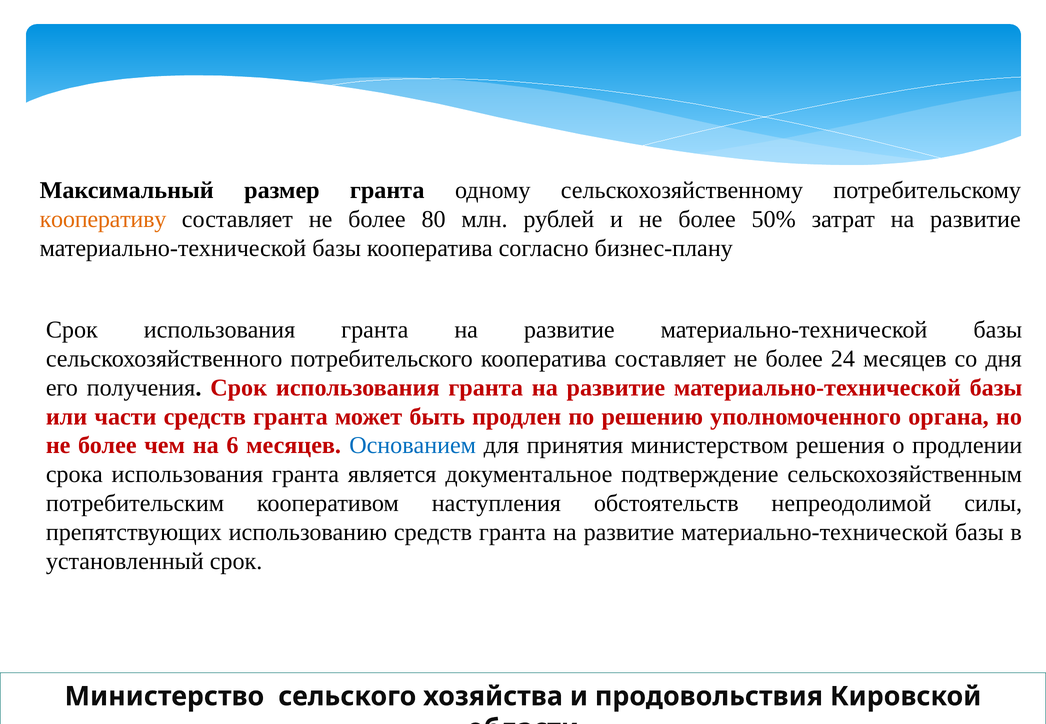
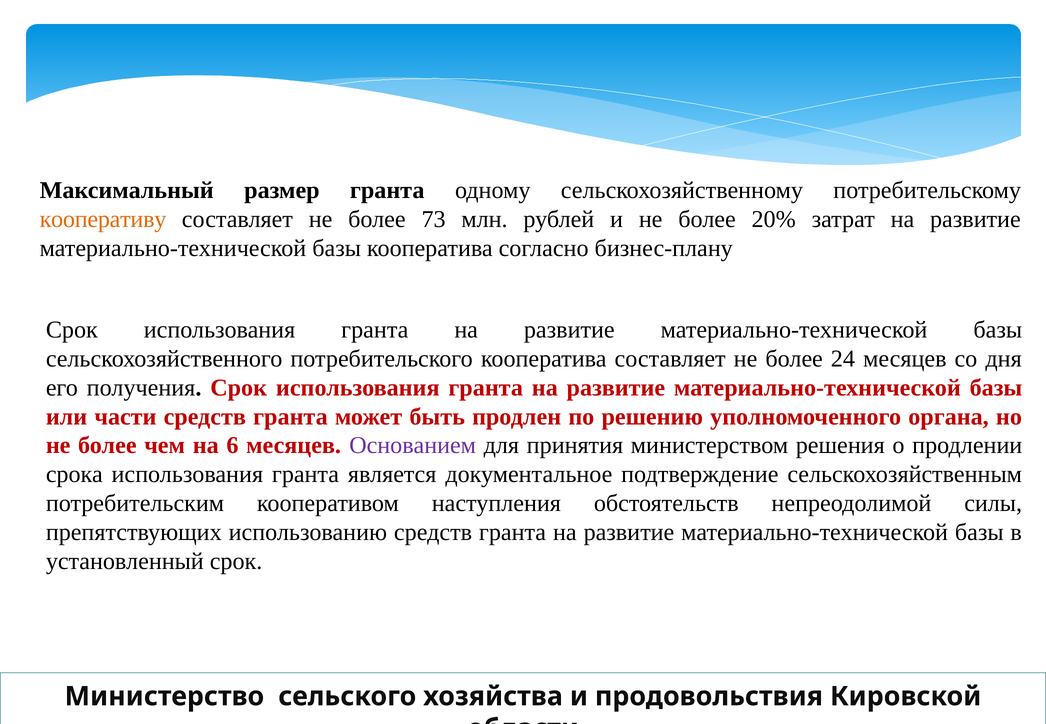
80: 80 -> 73
50%: 50% -> 20%
Основанием colour: blue -> purple
